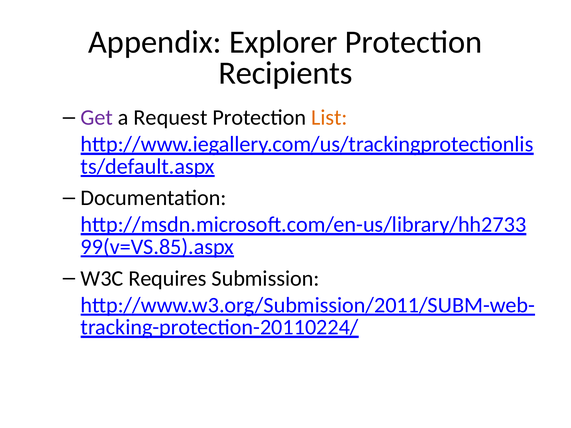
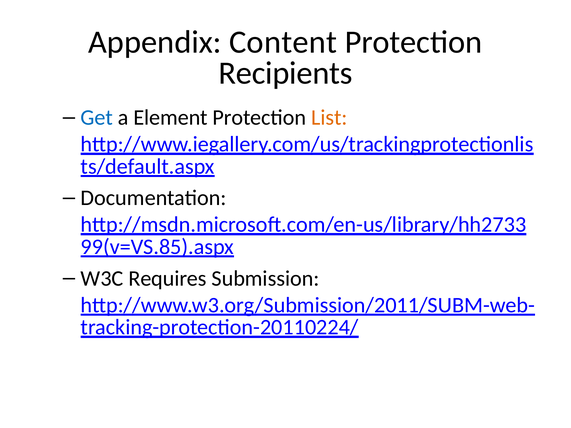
Explorer: Explorer -> Content
Get colour: purple -> blue
Request: Request -> Element
